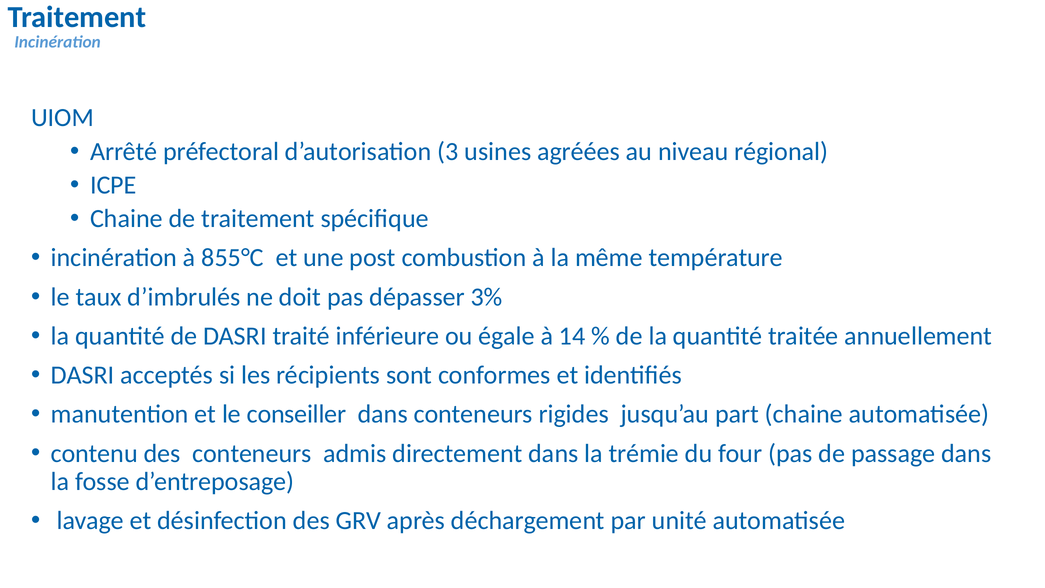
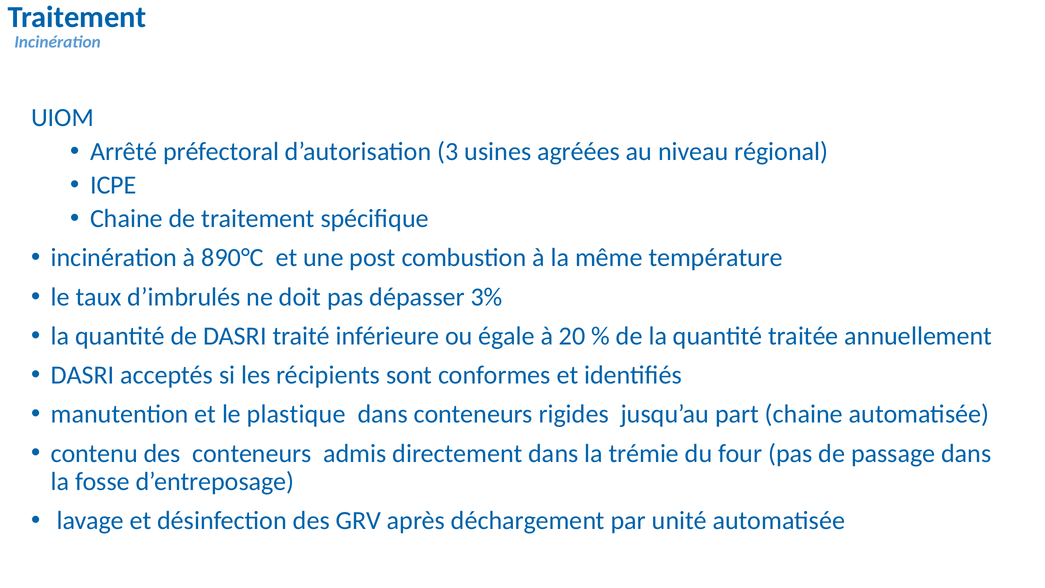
855°C: 855°C -> 890°C
14: 14 -> 20
conseiller: conseiller -> plastique
